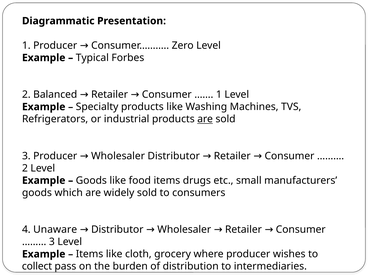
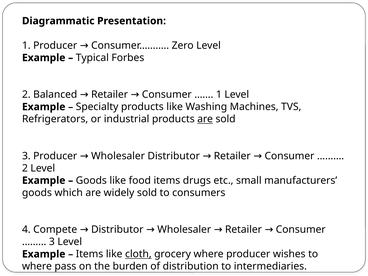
Unaware: Unaware -> Compete
cloth underline: none -> present
collect at (37, 266): collect -> where
